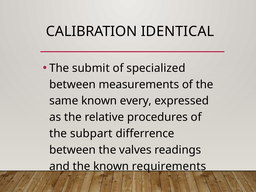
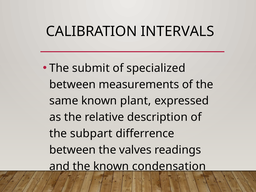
IDENTICAL: IDENTICAL -> INTERVALS
every: every -> plant
procedures: procedures -> description
requirements: requirements -> condensation
